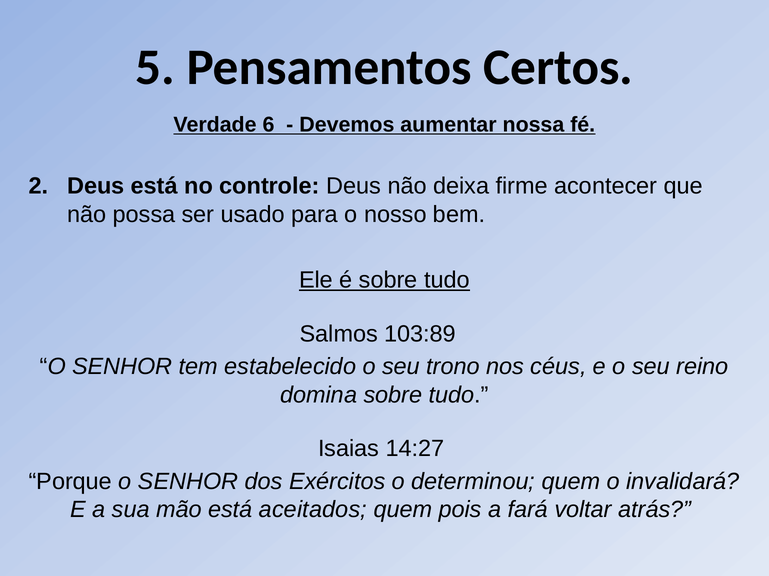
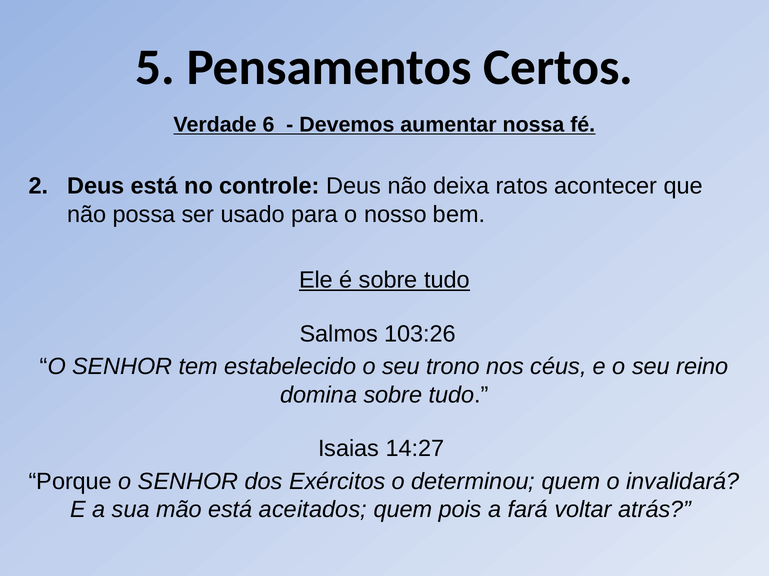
firme: firme -> ratos
103:89: 103:89 -> 103:26
